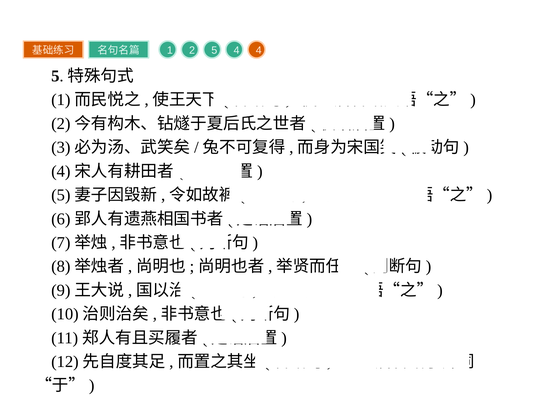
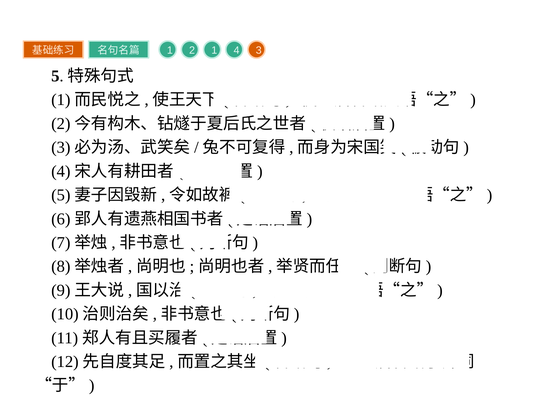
2 5: 5 -> 1
4 4: 4 -> 3
